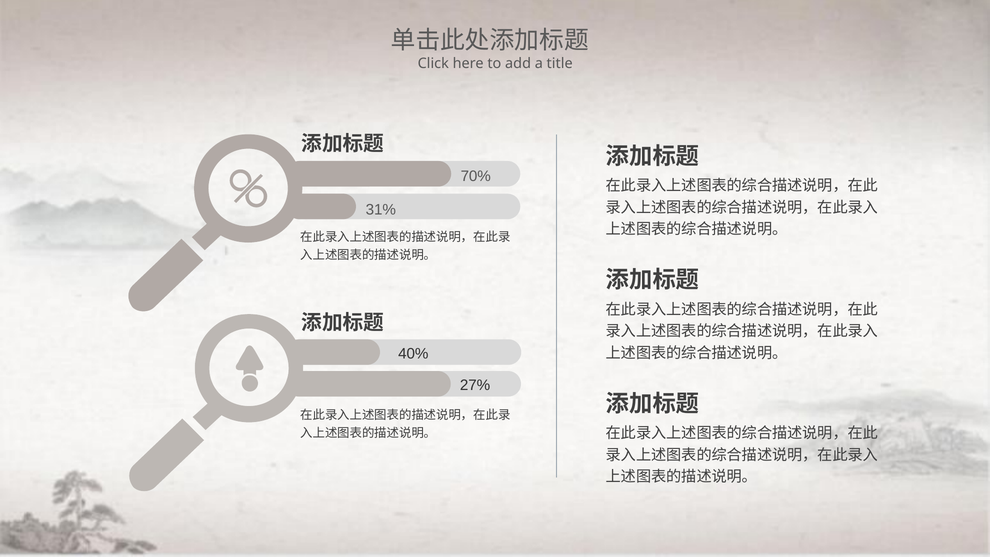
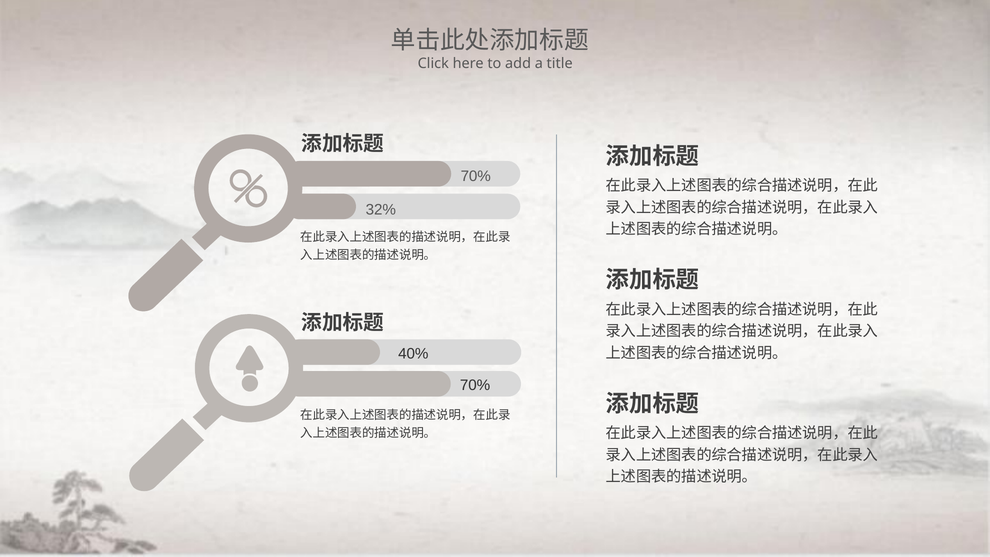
31%: 31% -> 32%
27% at (475, 385): 27% -> 70%
